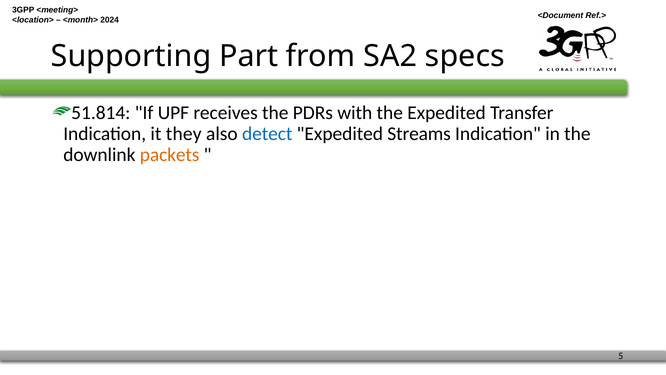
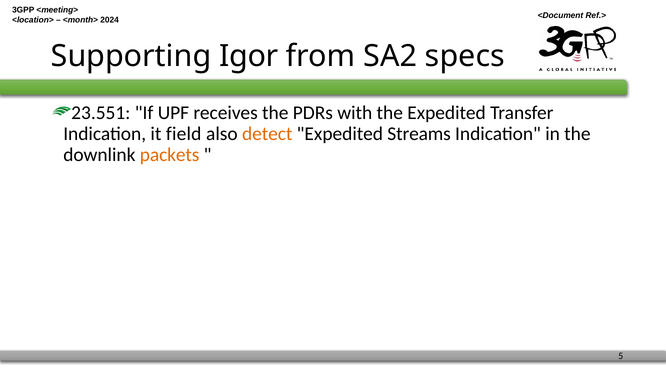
Part: Part -> Igor
51.814: 51.814 -> 23.551
they: they -> field
detect colour: blue -> orange
